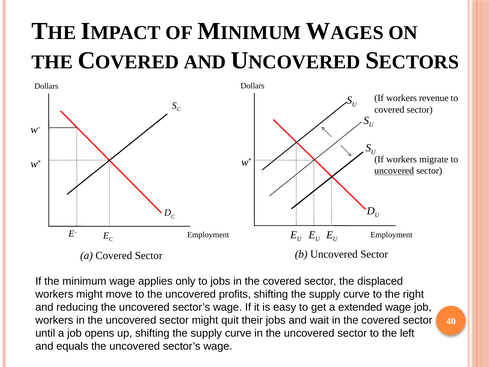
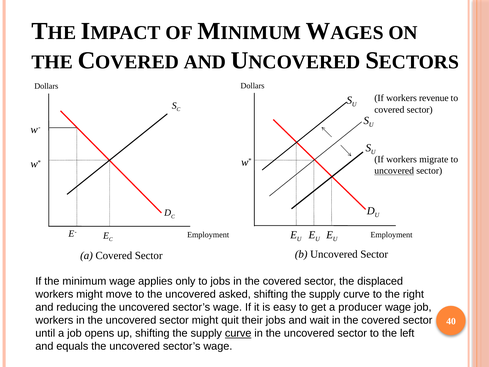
profits: profits -> asked
extended: extended -> producer
curve at (238, 333) underline: none -> present
